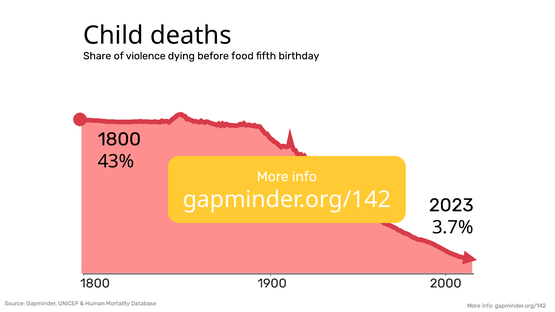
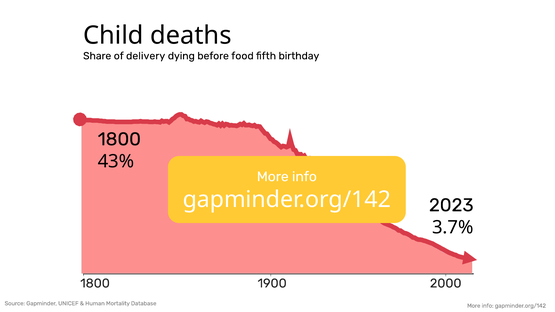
violence: violence -> delivery
